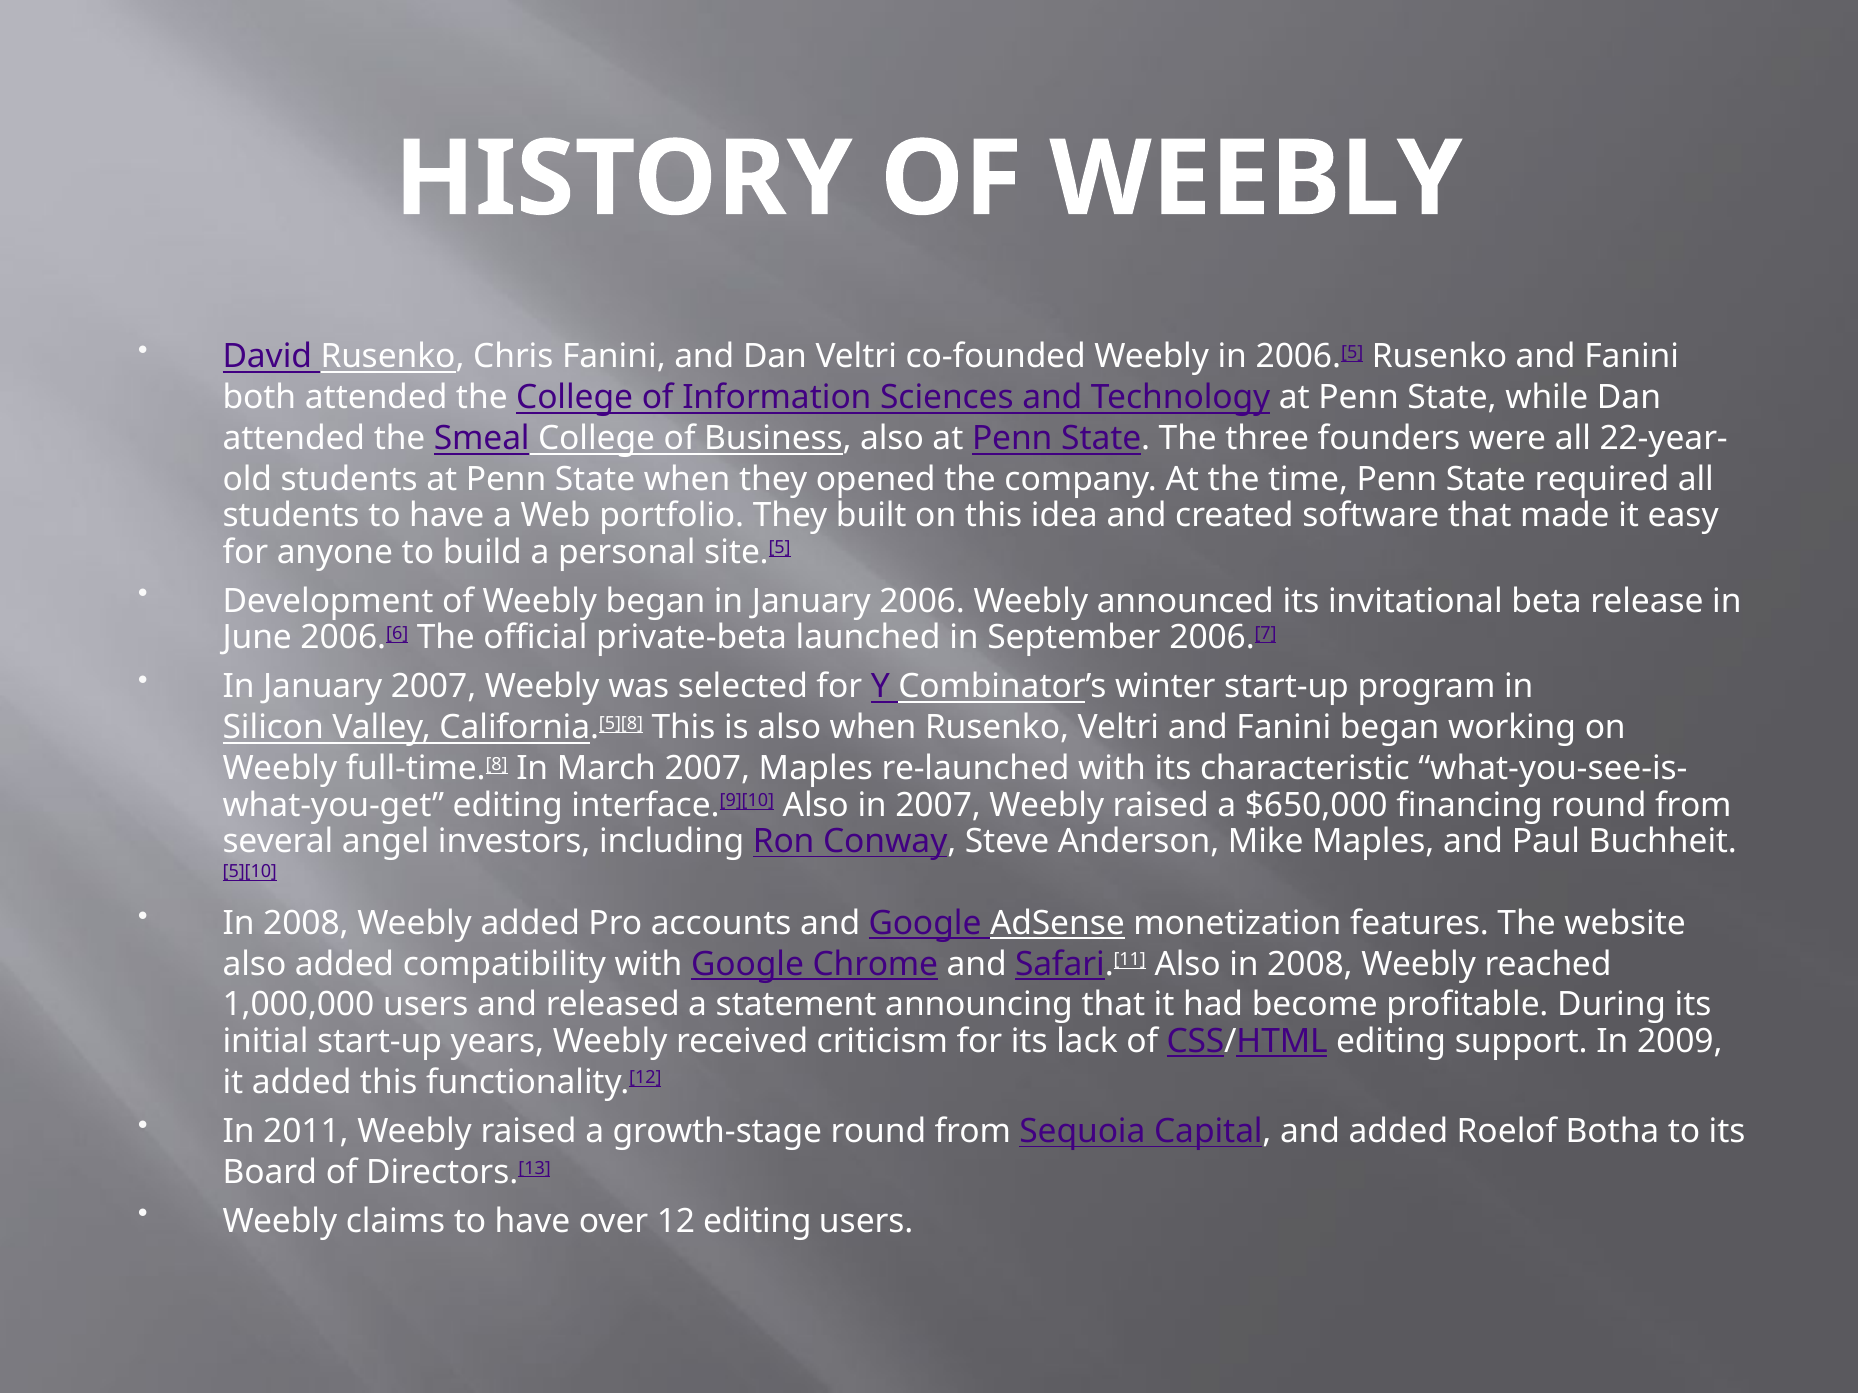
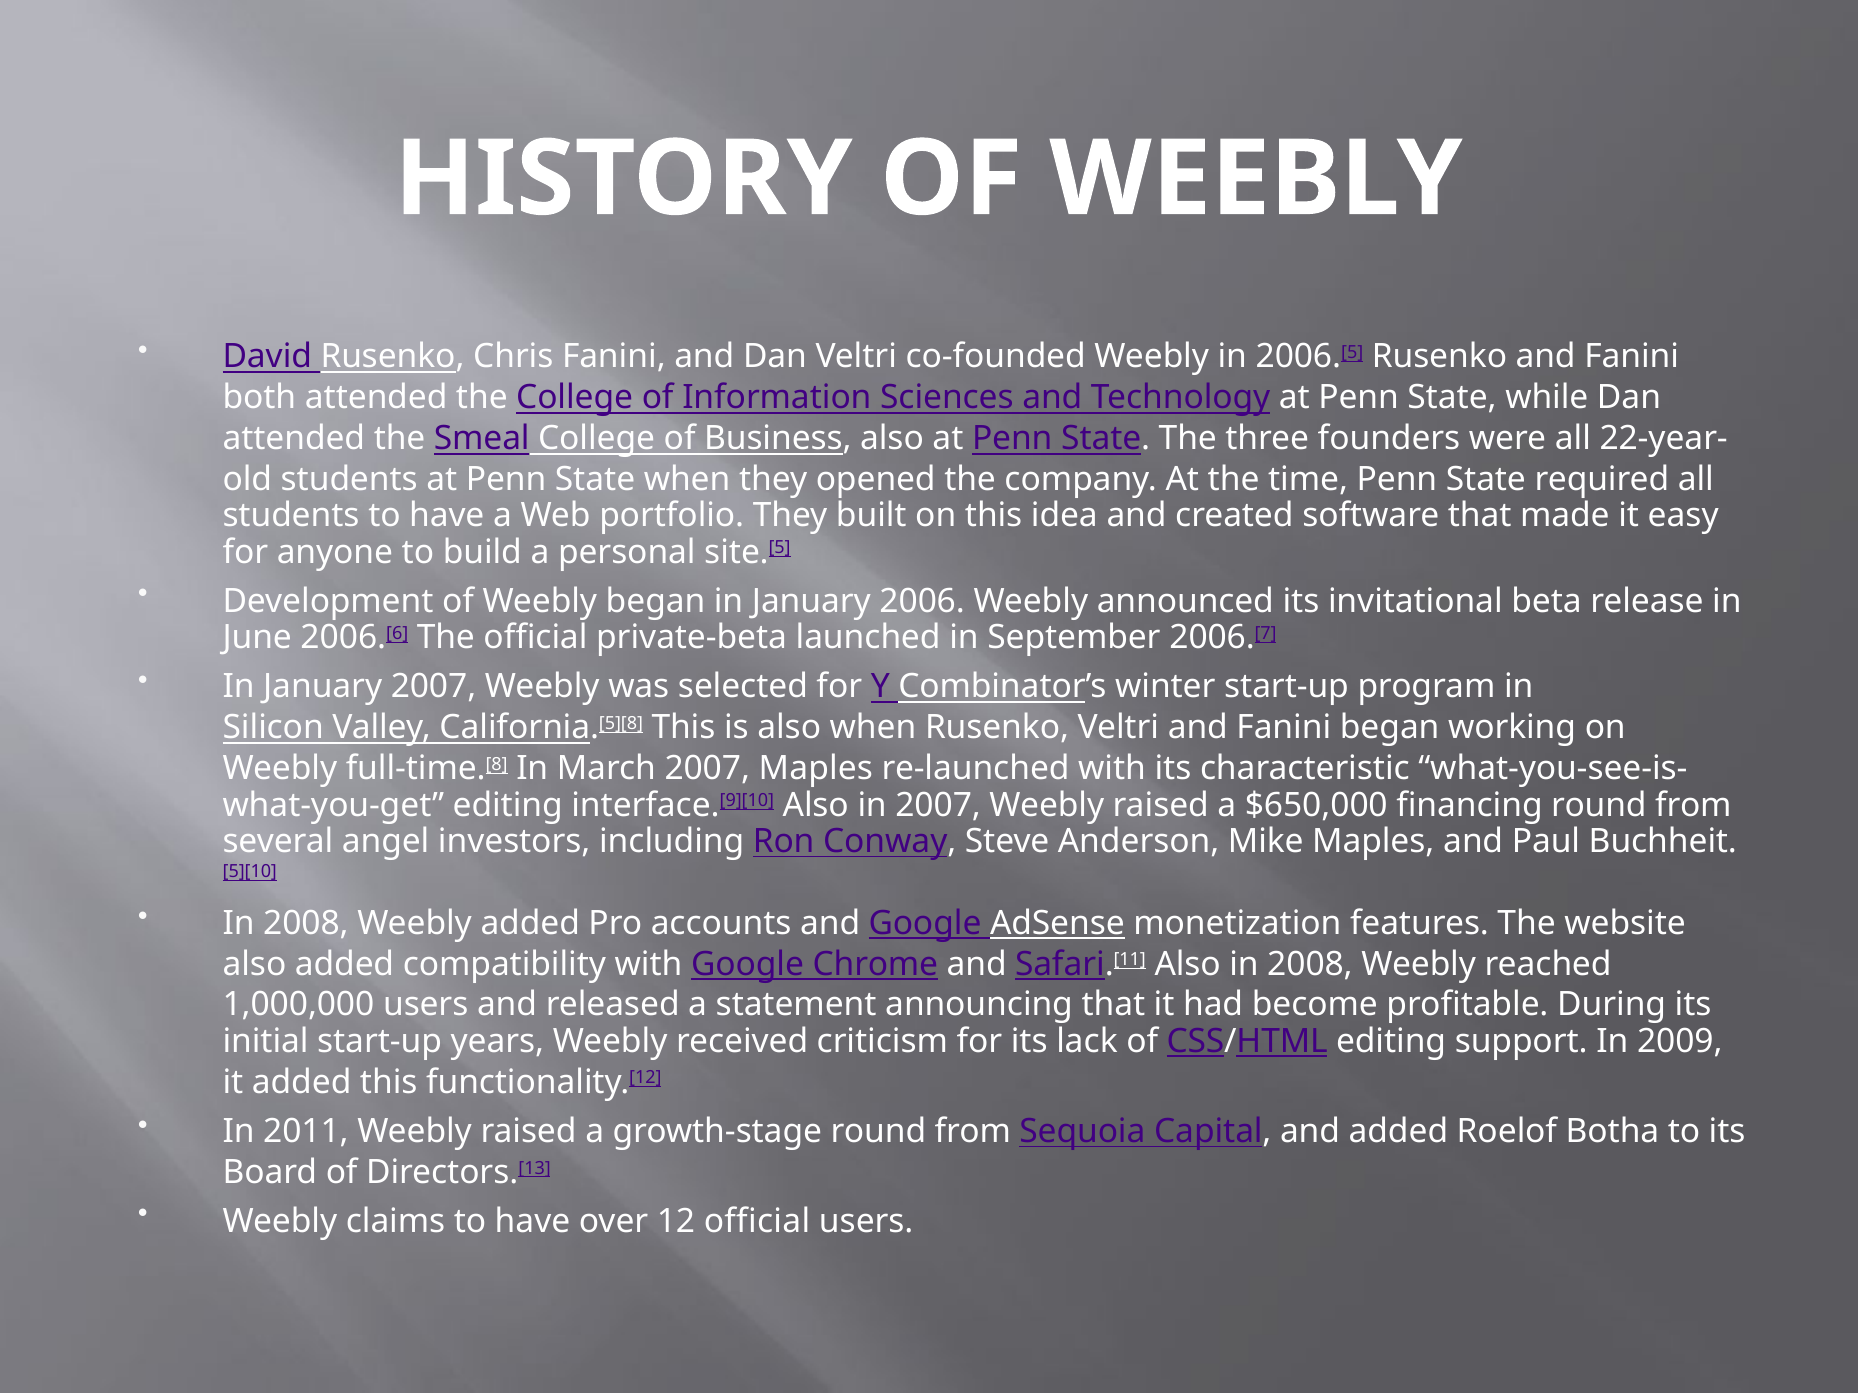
12 editing: editing -> official
